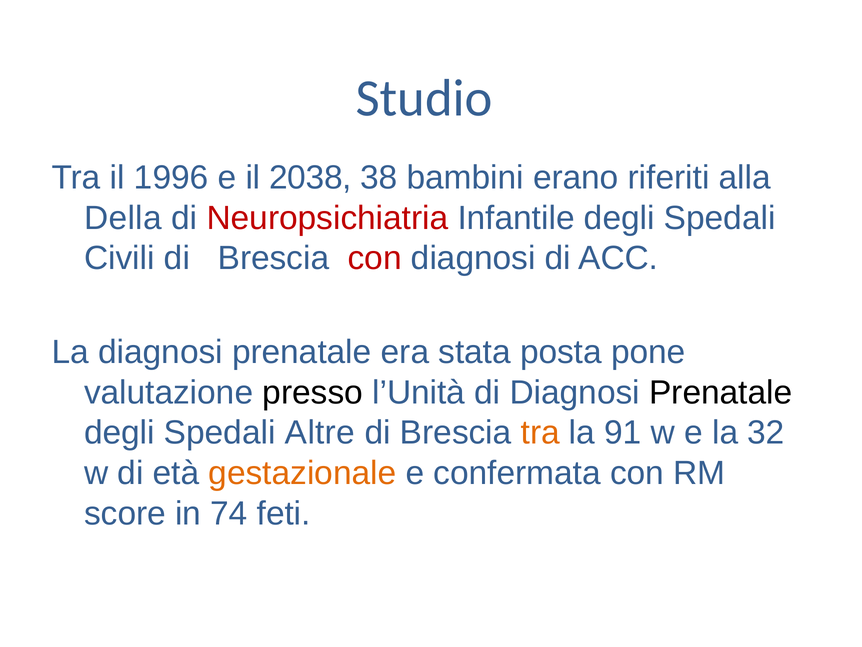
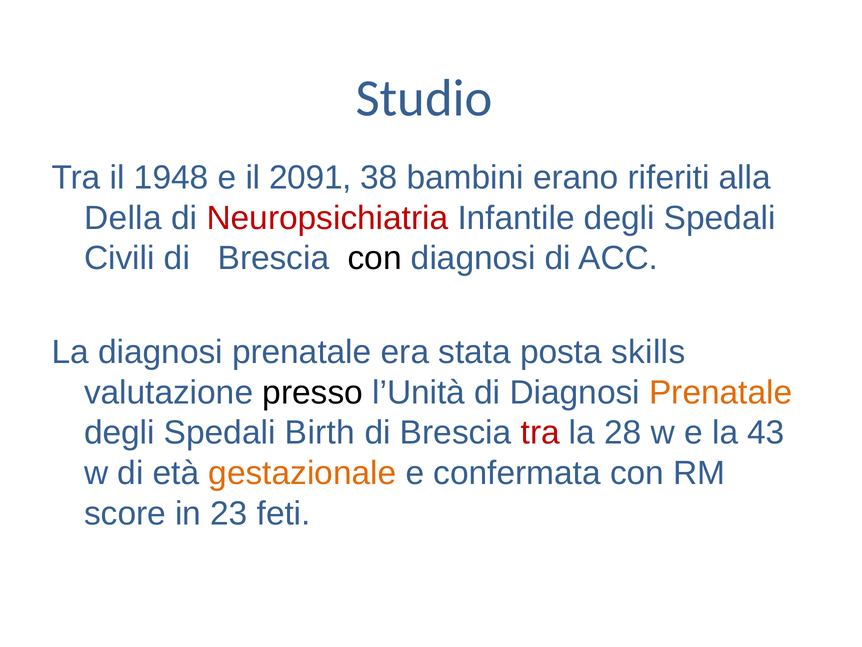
1996: 1996 -> 1948
2038: 2038 -> 2091
con at (375, 258) colour: red -> black
pone: pone -> skills
Prenatale at (721, 392) colour: black -> orange
Altre: Altre -> Birth
tra at (540, 433) colour: orange -> red
91: 91 -> 28
32: 32 -> 43
74: 74 -> 23
